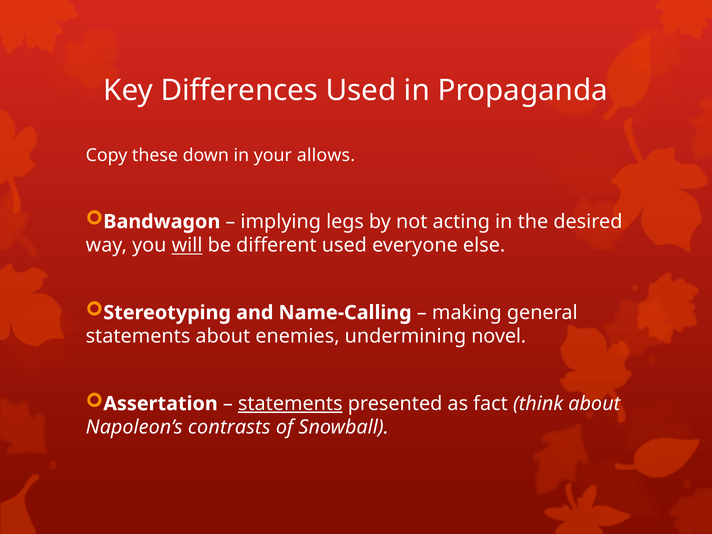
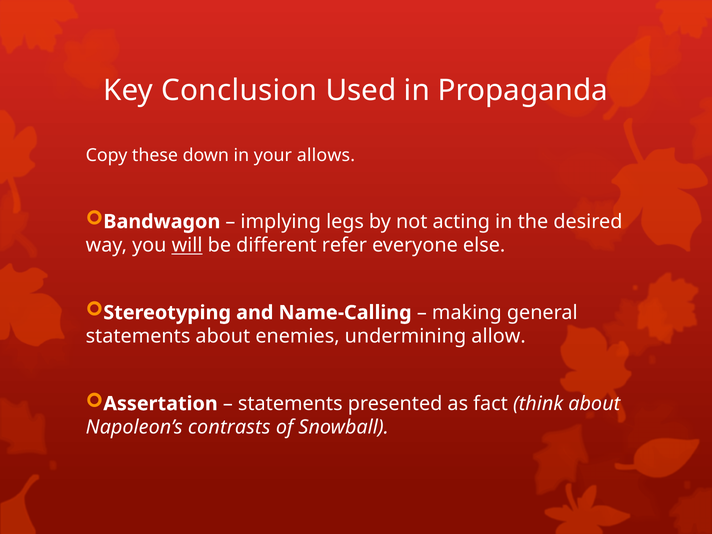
Differences: Differences -> Conclusion
different used: used -> refer
novel: novel -> allow
statements at (290, 404) underline: present -> none
